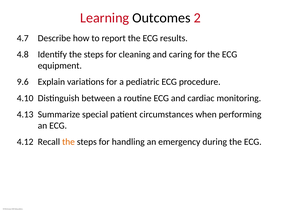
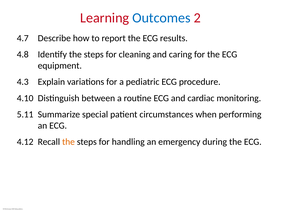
Outcomes colour: black -> blue
9.6: 9.6 -> 4.3
4.13: 4.13 -> 5.11
